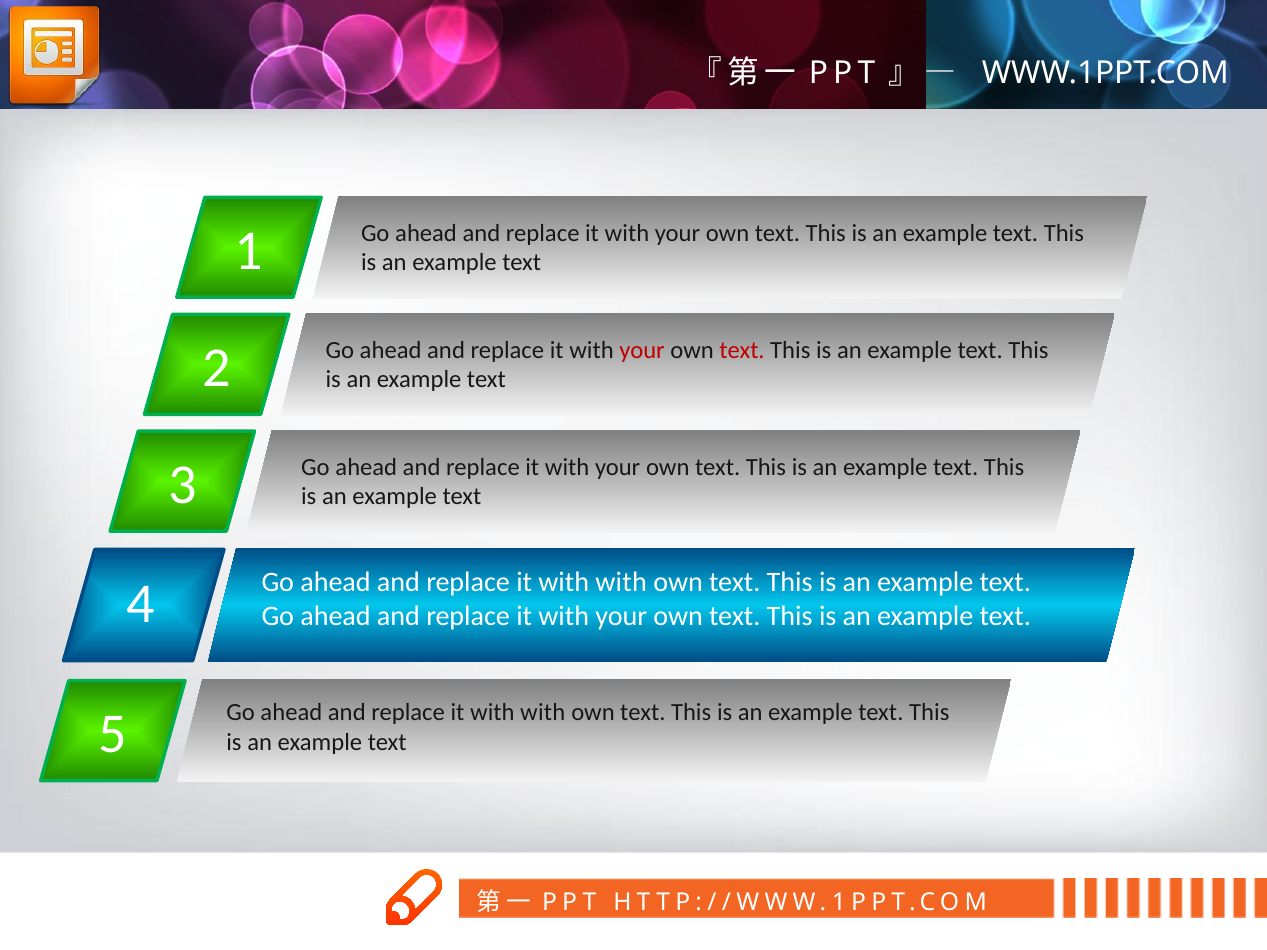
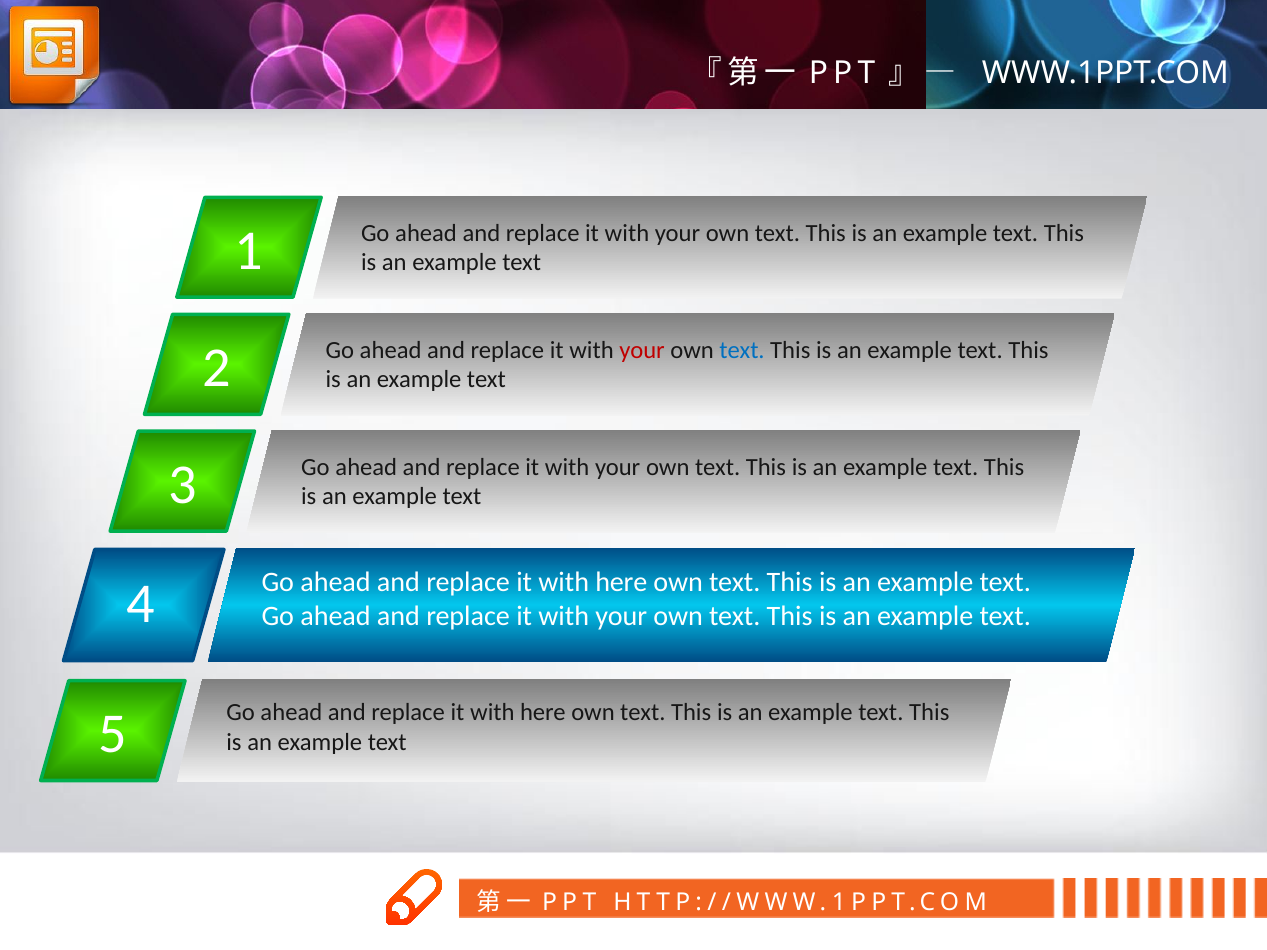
text at (742, 350) colour: red -> blue
with at (621, 582): with -> here
with at (543, 713): with -> here
